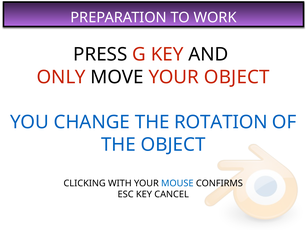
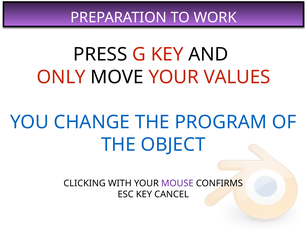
YOUR OBJECT: OBJECT -> VALUES
ROTATION: ROTATION -> PROGRAM
MOUSE colour: blue -> purple
